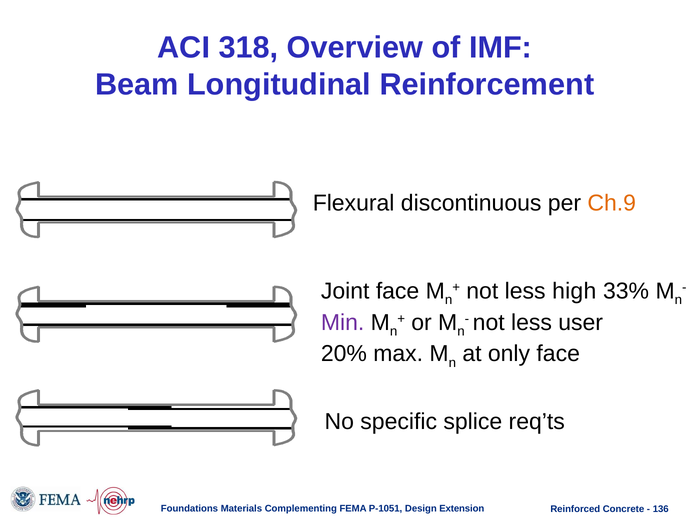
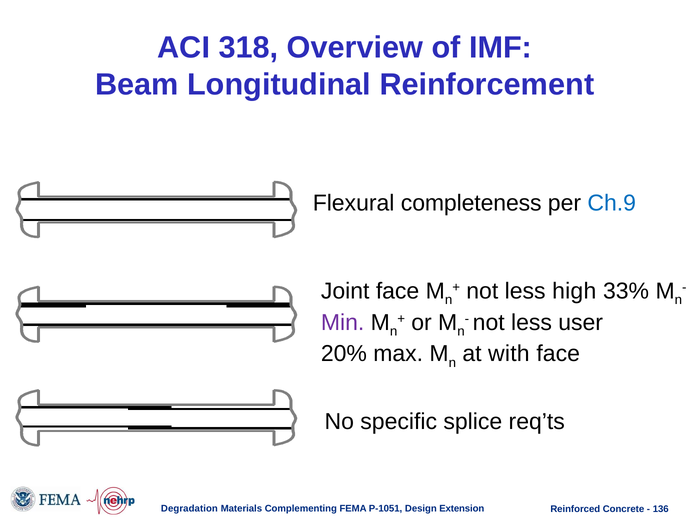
discontinuous: discontinuous -> completeness
Ch.9 colour: orange -> blue
only: only -> with
Foundations: Foundations -> Degradation
